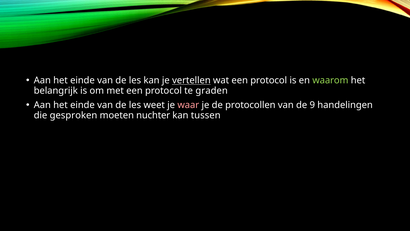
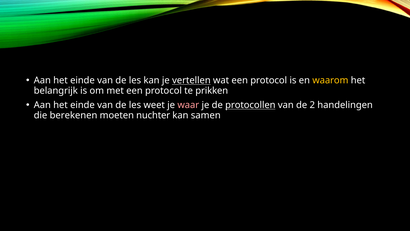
waarom colour: light green -> yellow
graden: graden -> prikken
protocollen underline: none -> present
9: 9 -> 2
gesproken: gesproken -> berekenen
tussen: tussen -> samen
